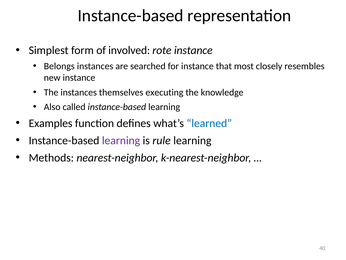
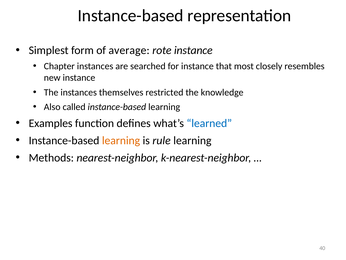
involved: involved -> average
Belongs: Belongs -> Chapter
executing: executing -> restricted
learning at (121, 140) colour: purple -> orange
